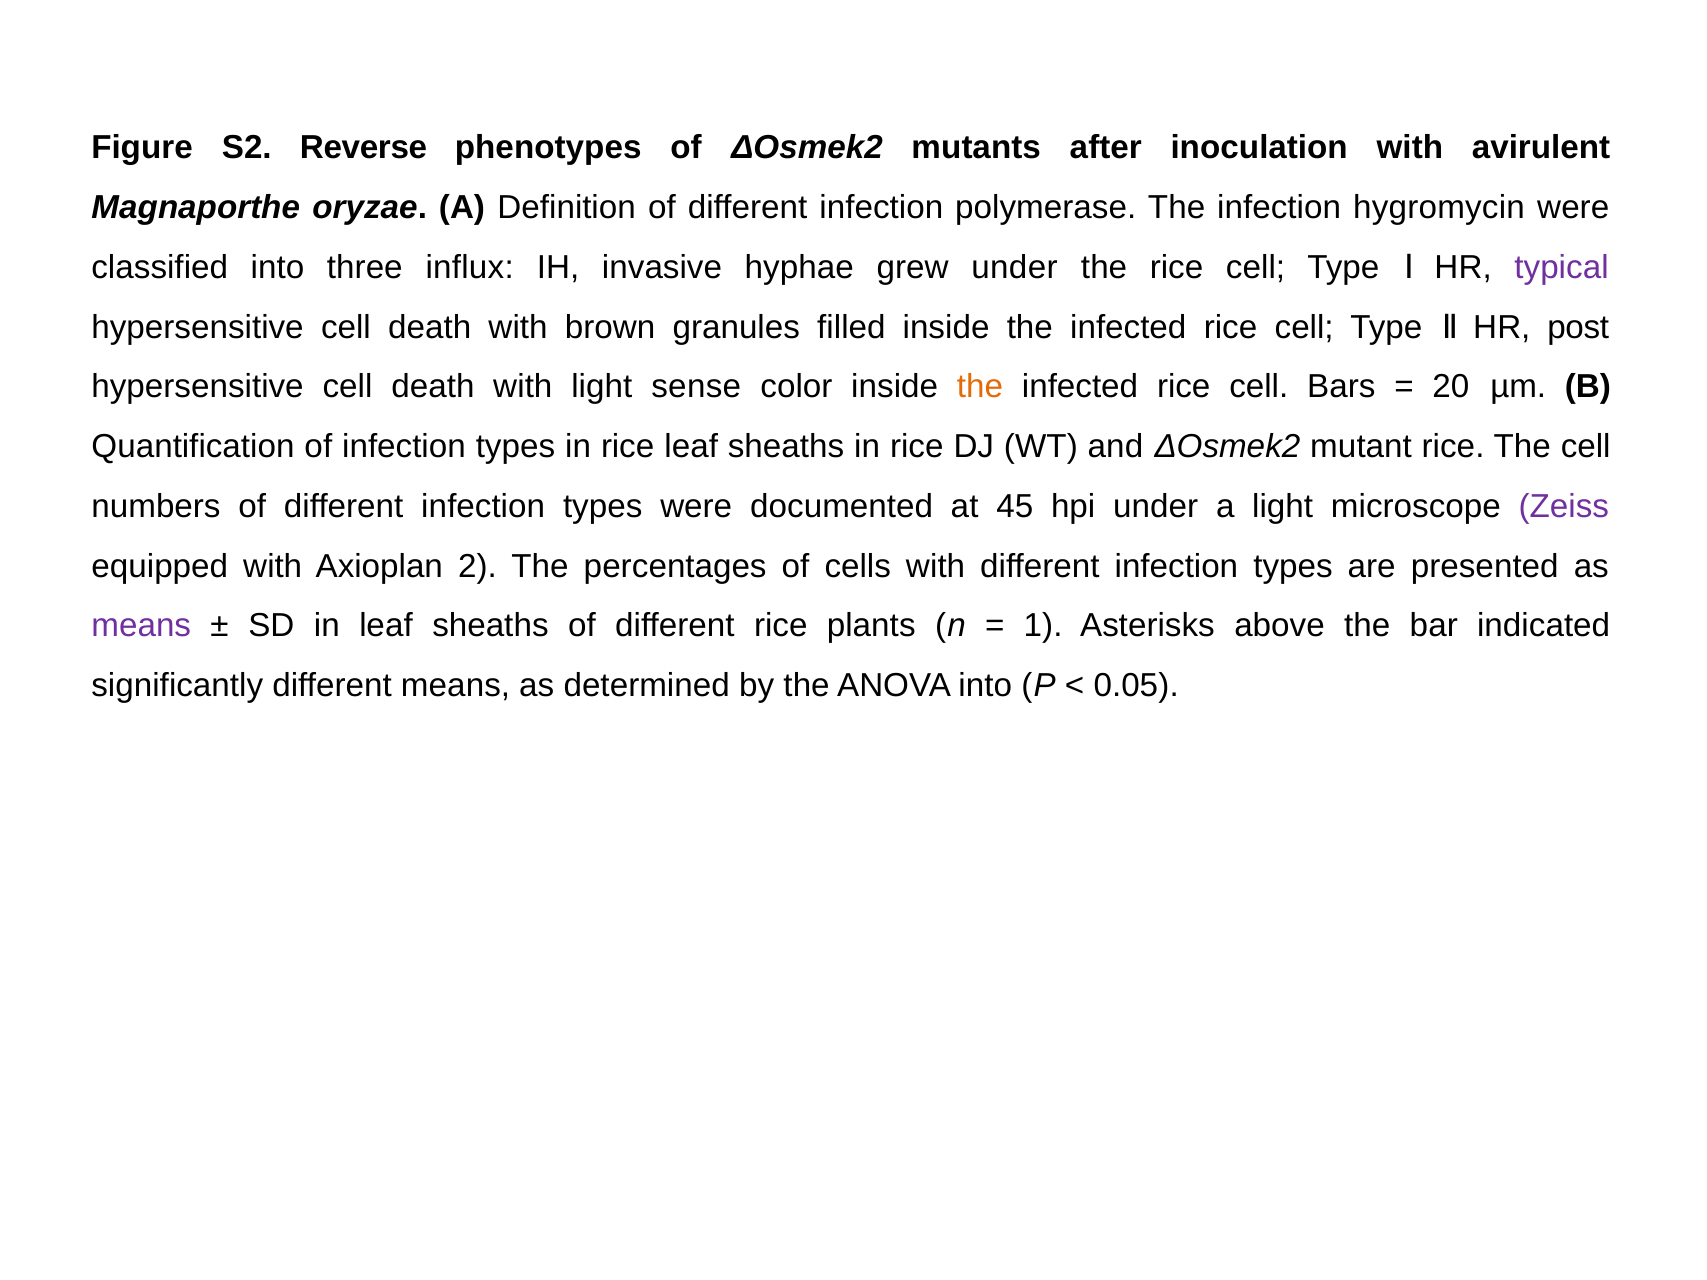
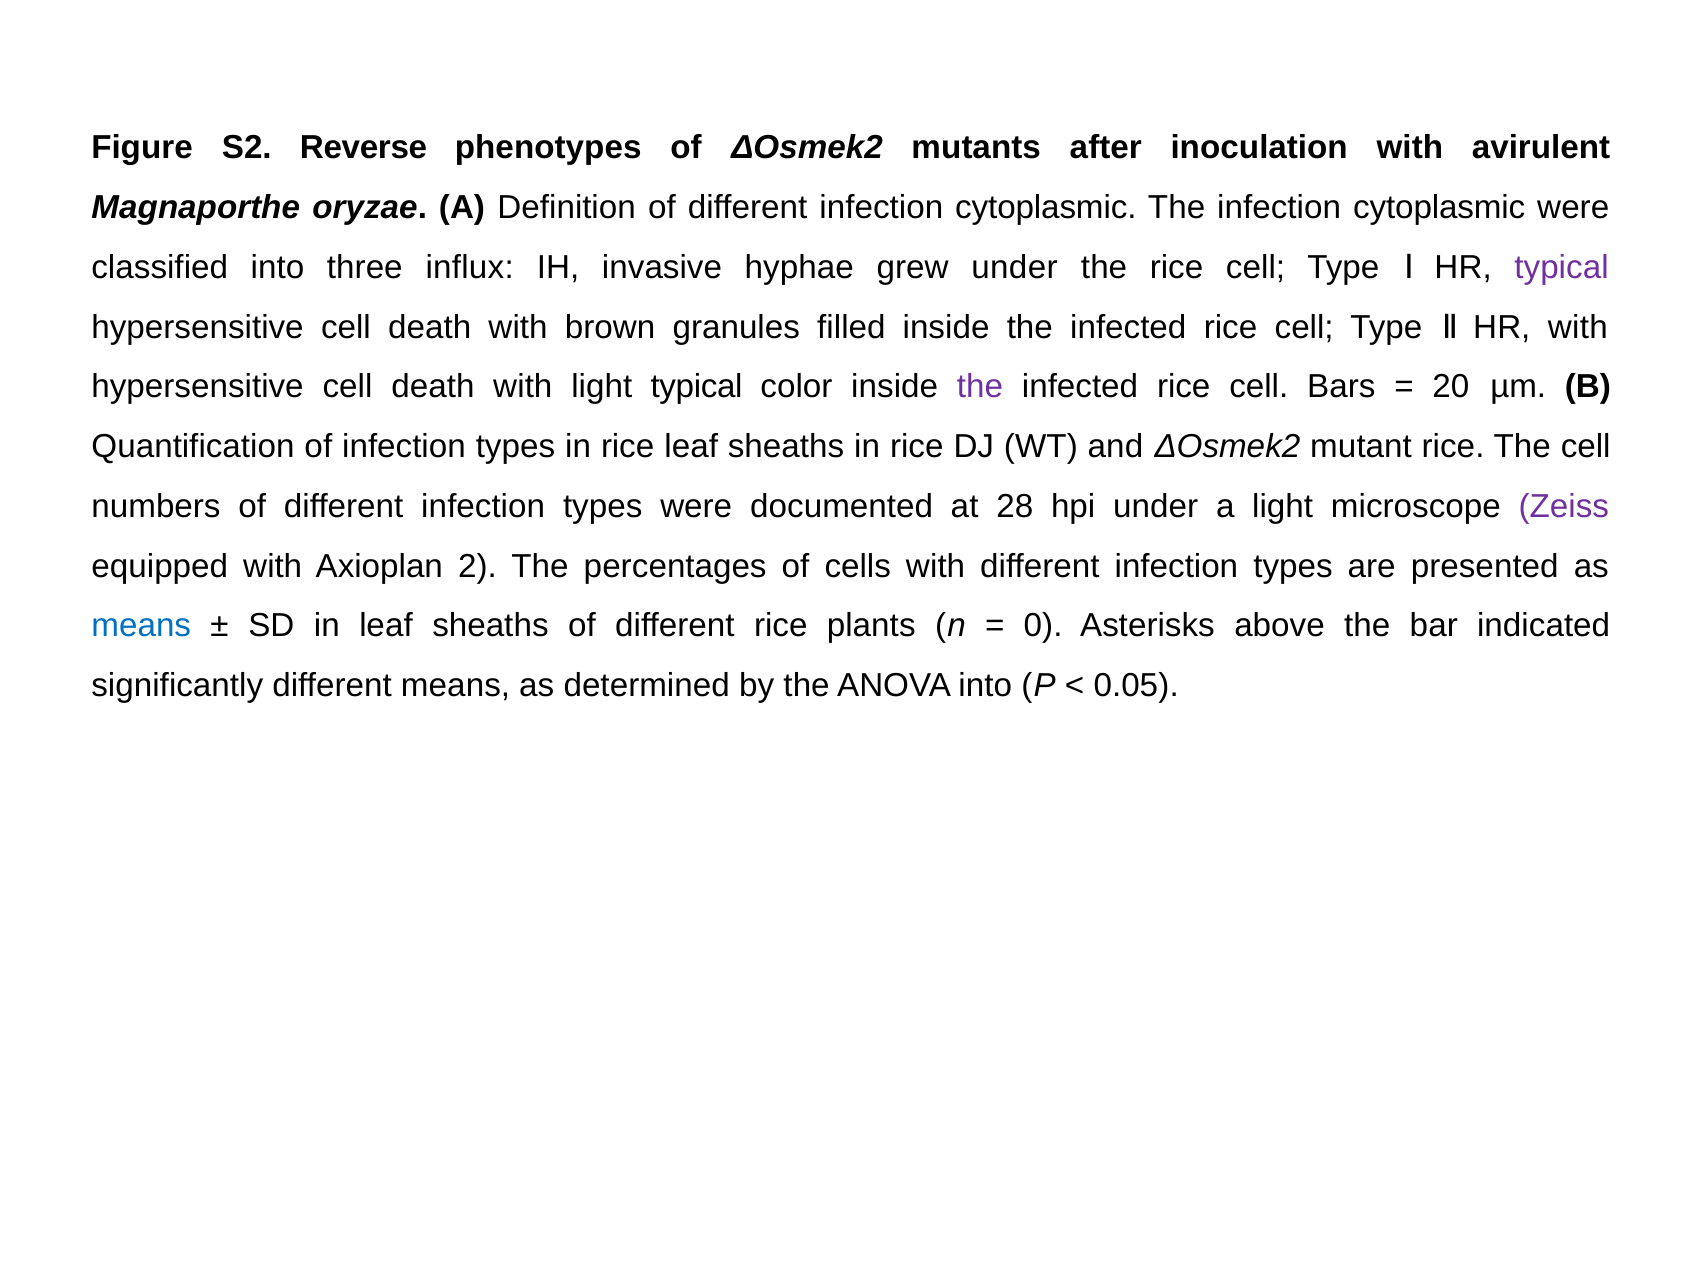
different infection polymerase: polymerase -> cytoplasmic
The infection hygromycin: hygromycin -> cytoplasmic
HR post: post -> with
light sense: sense -> typical
the at (980, 387) colour: orange -> purple
45: 45 -> 28
means at (141, 626) colour: purple -> blue
1: 1 -> 0
